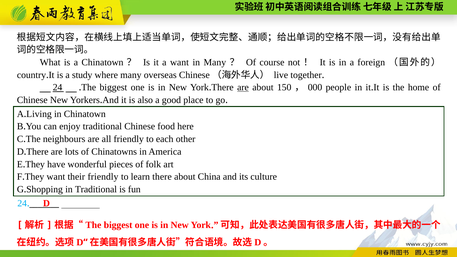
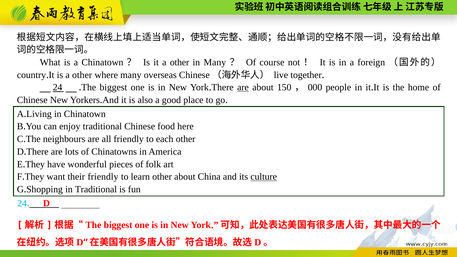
it a want: want -> other
is a study: study -> other
learn there: there -> other
culture underline: none -> present
